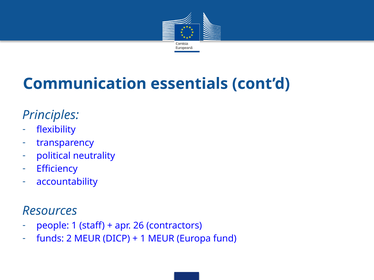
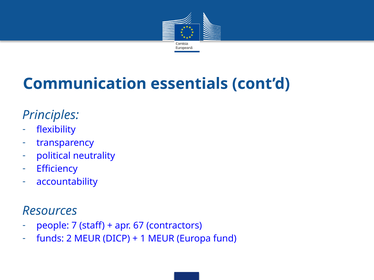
people 1: 1 -> 7
26: 26 -> 67
